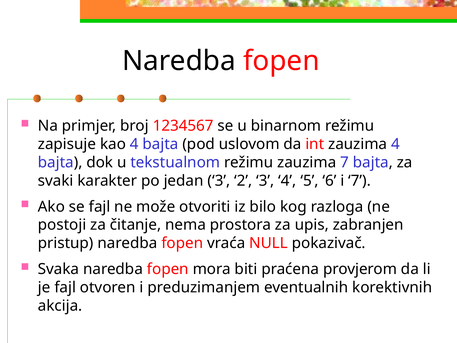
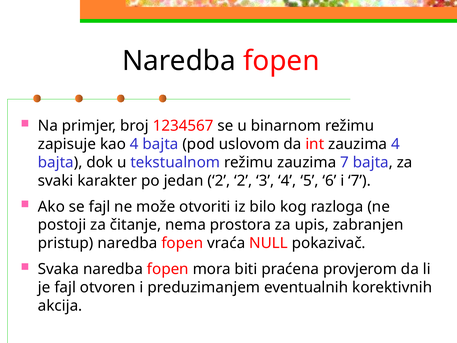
jedan 3: 3 -> 2
